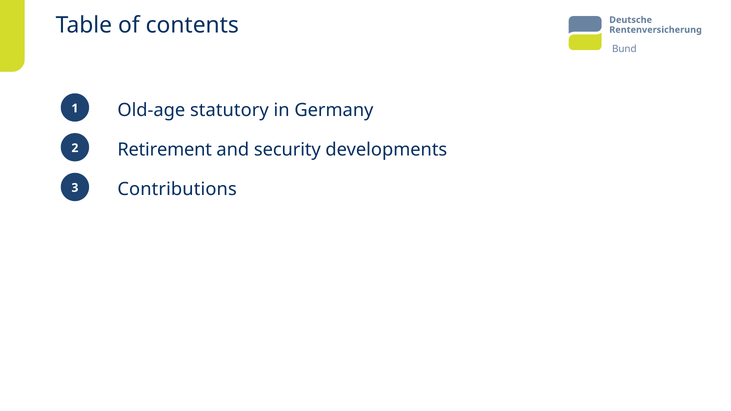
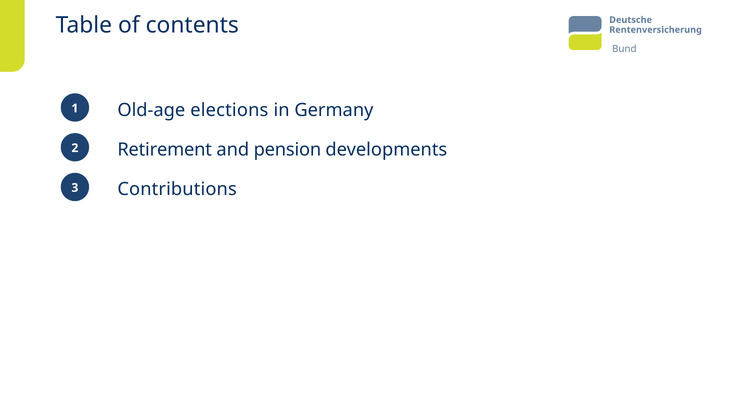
statutory: statutory -> elections
security: security -> pension
